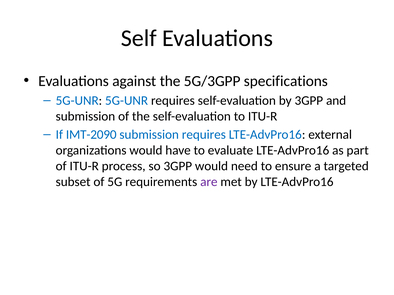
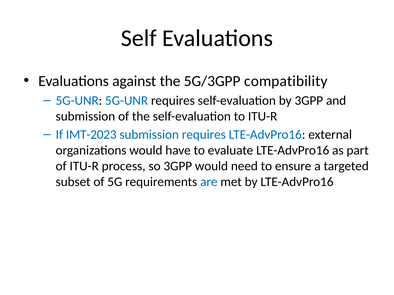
specifications: specifications -> compatibility
IMT-2090: IMT-2090 -> IMT-2023
are colour: purple -> blue
